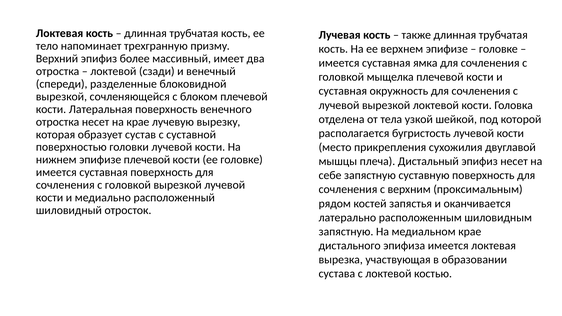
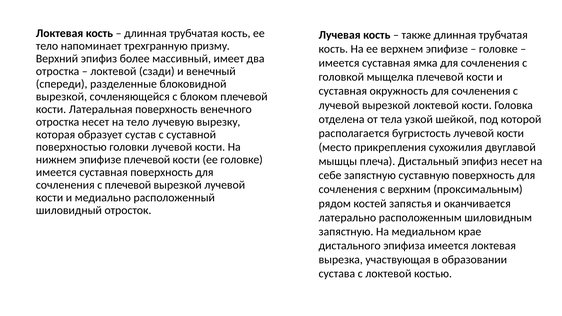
на крае: крае -> тело
головкой at (128, 185): головкой -> плечевой
